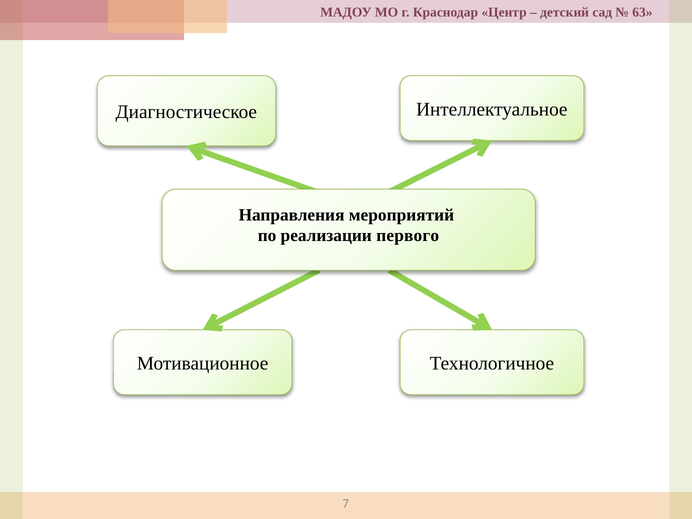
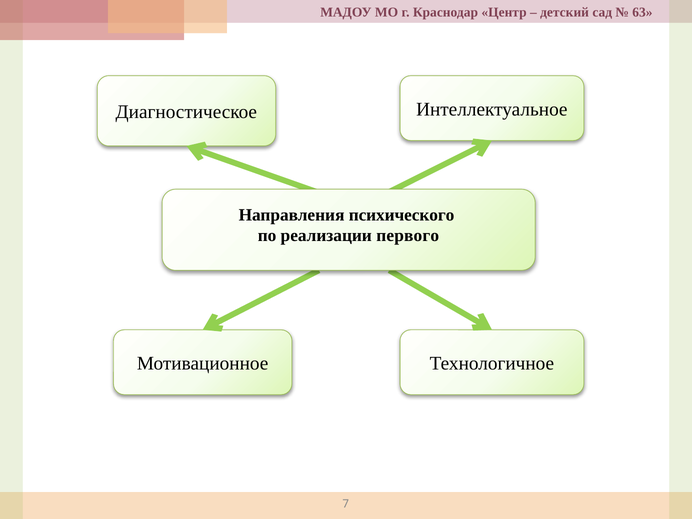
мероприятий: мероприятий -> психического
